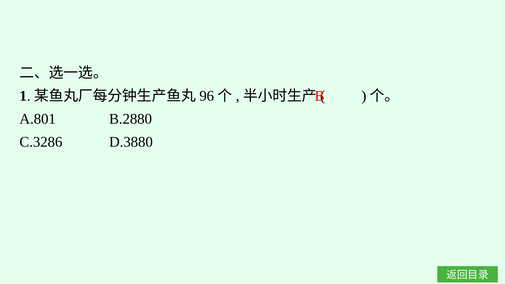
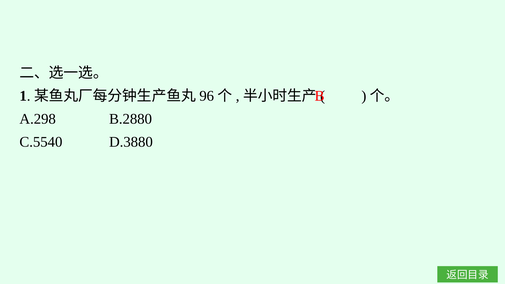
A.801: A.801 -> A.298
C.3286: C.3286 -> C.5540
